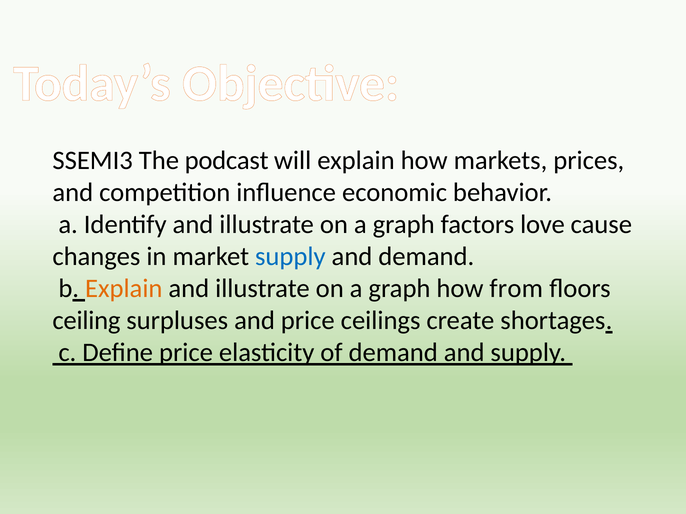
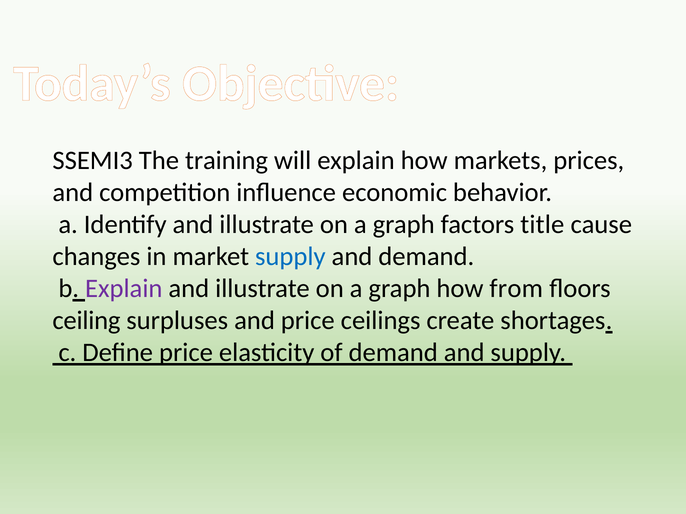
podcast: podcast -> training
love: love -> title
Explain at (124, 289) colour: orange -> purple
